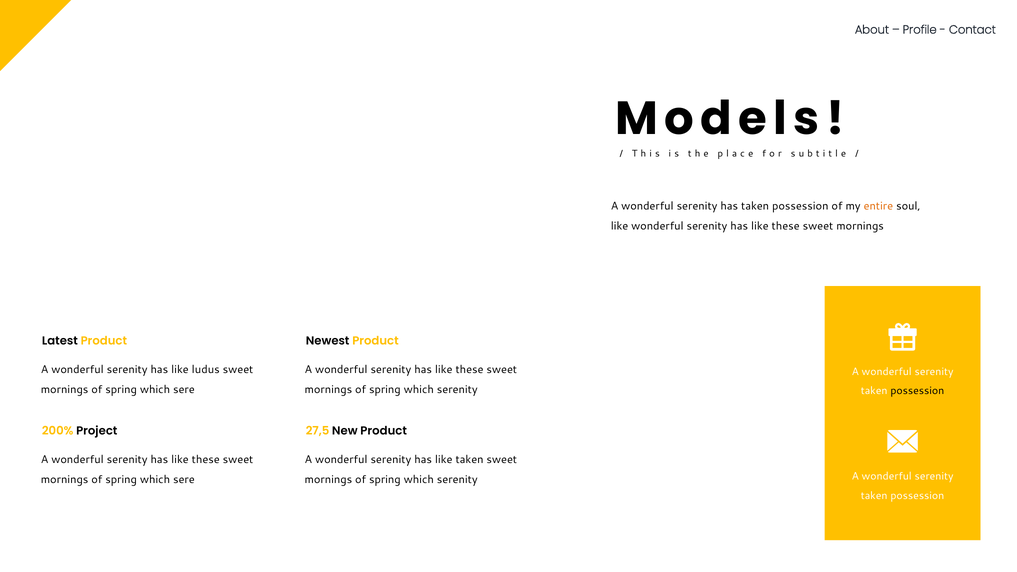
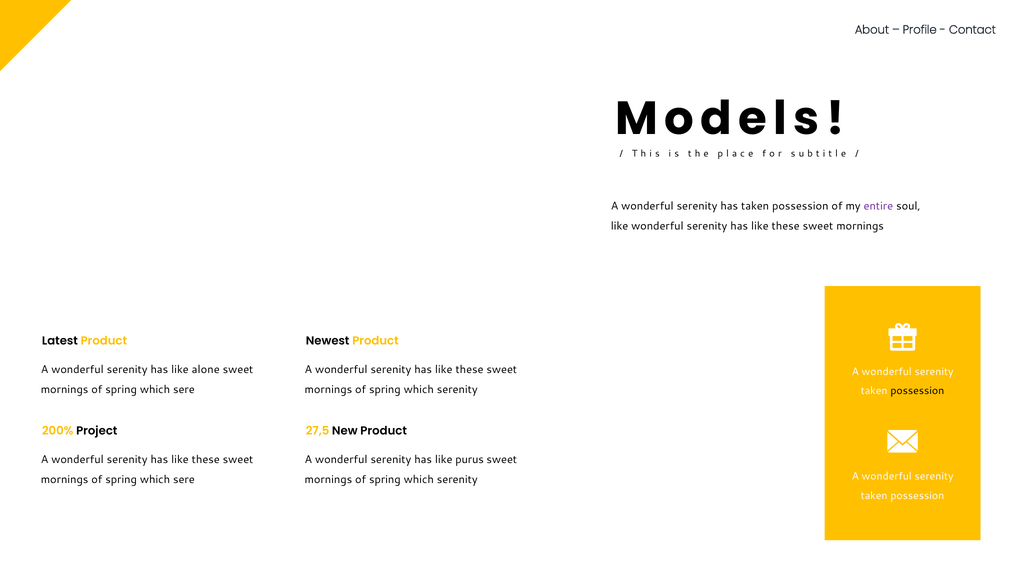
entire colour: orange -> purple
ludus: ludus -> alone
like taken: taken -> purus
